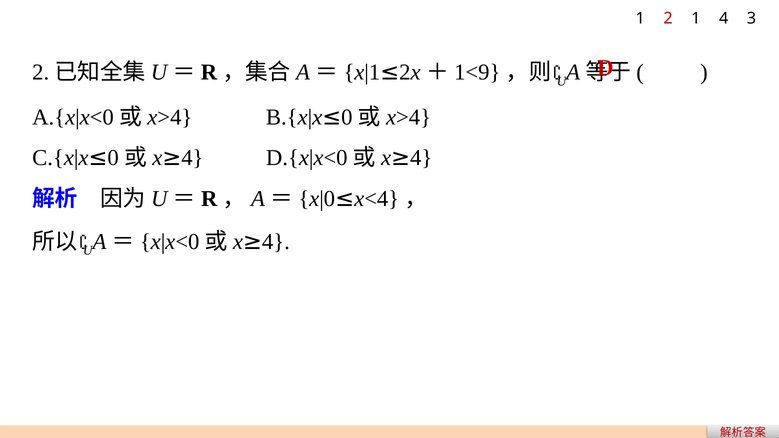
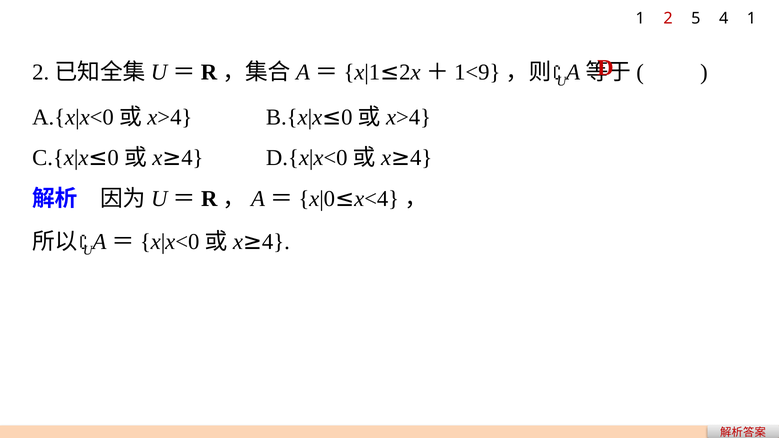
2 1: 1 -> 5
4 3: 3 -> 1
